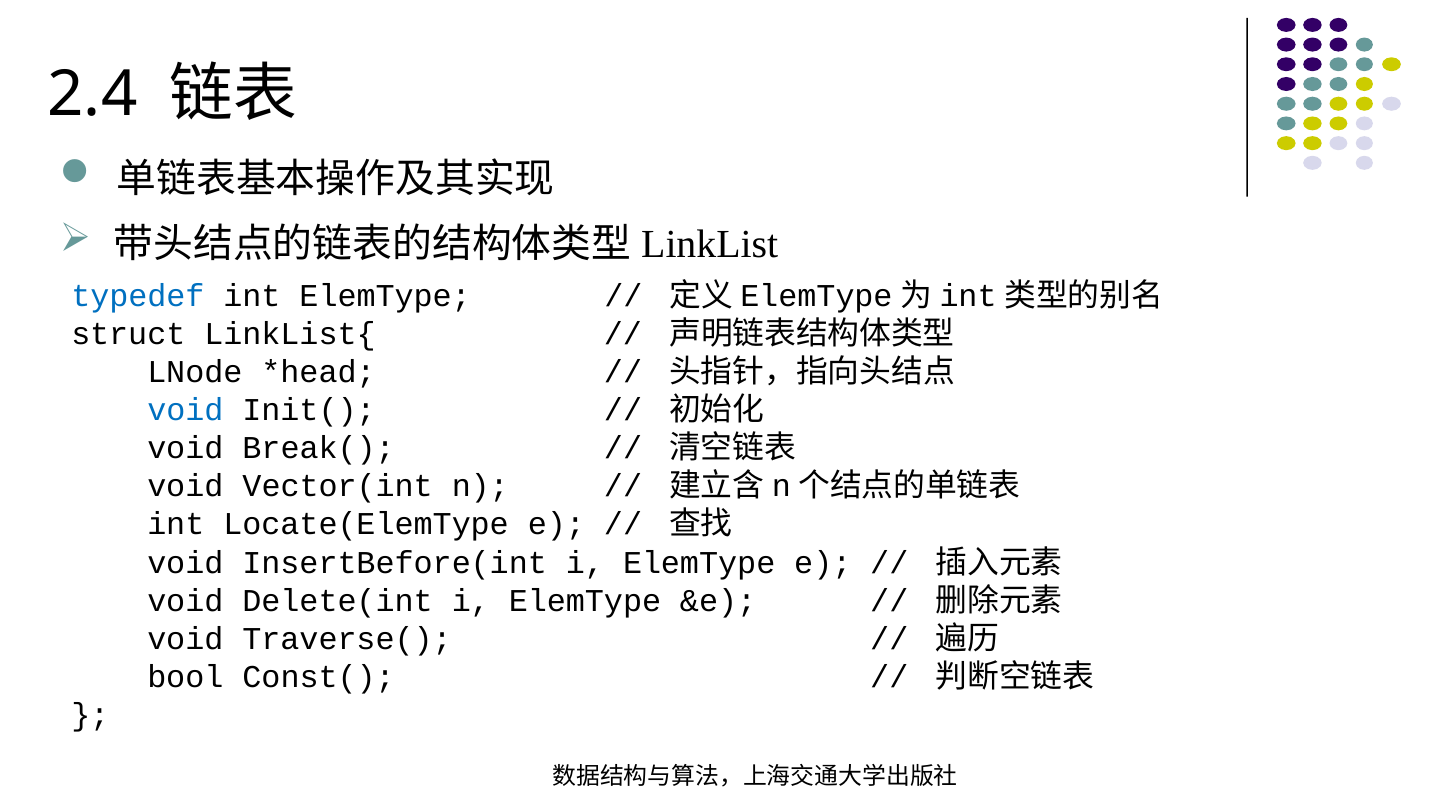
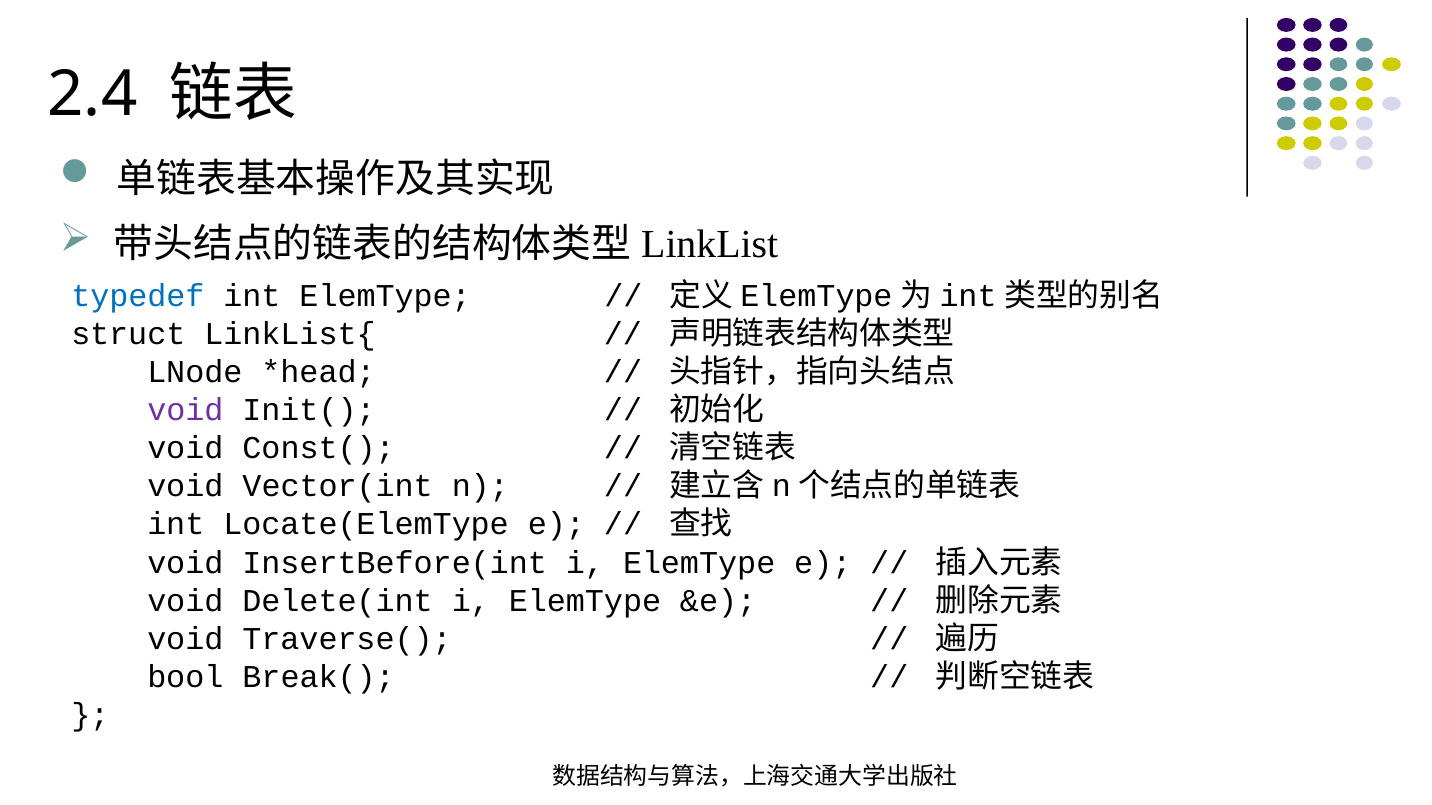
void at (185, 410) colour: blue -> purple
Break(: Break( -> Const(
Const(: Const( -> Break(
